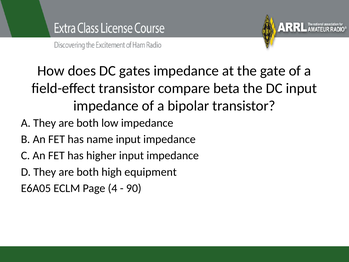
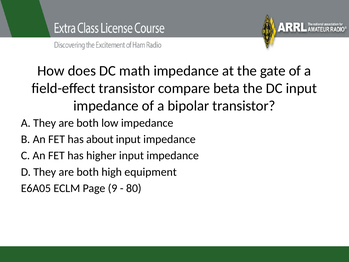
gates: gates -> math
name: name -> about
4: 4 -> 9
90: 90 -> 80
